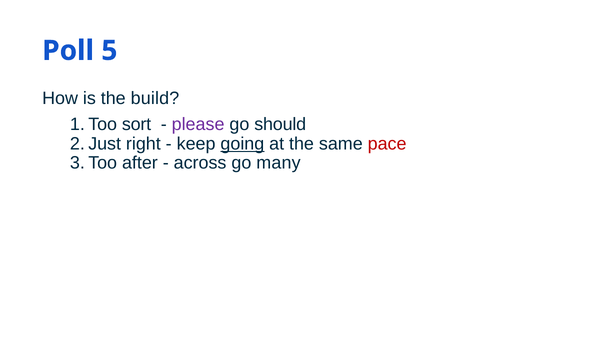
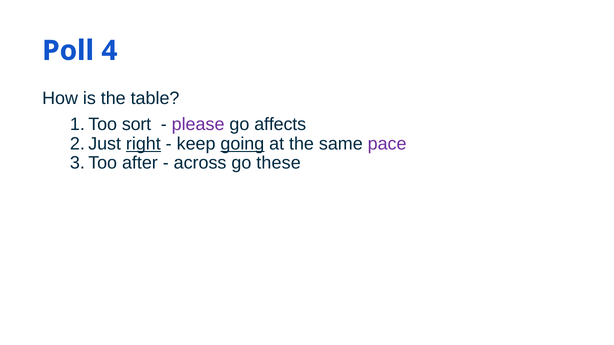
5: 5 -> 4
build: build -> table
should: should -> affects
right underline: none -> present
pace colour: red -> purple
many: many -> these
